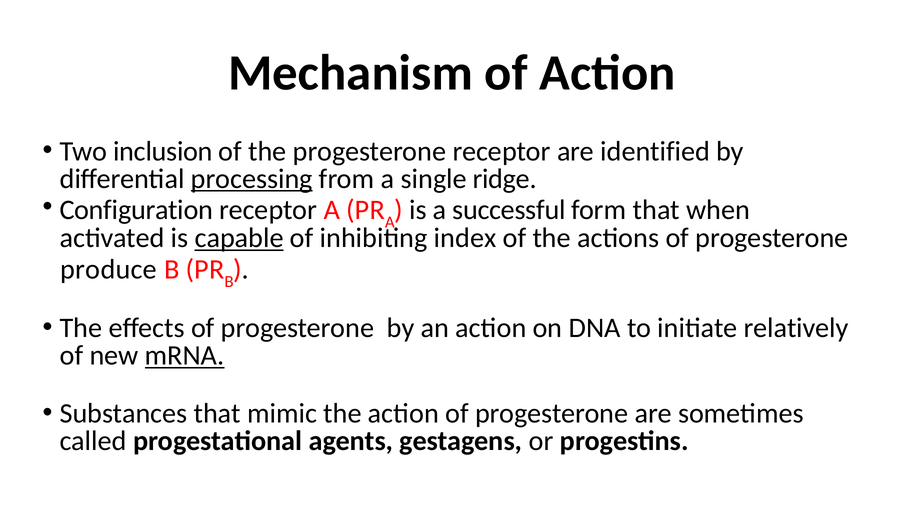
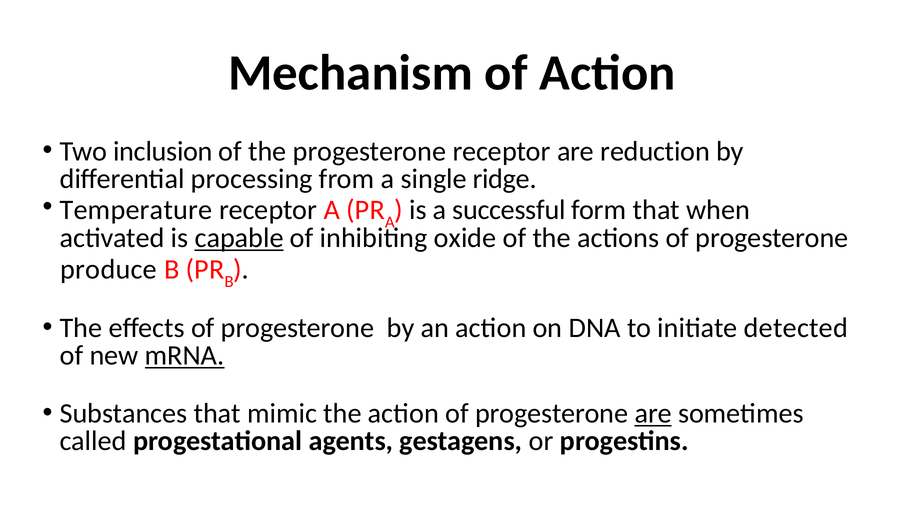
identified: identified -> reduction
processing underline: present -> none
Configuration: Configuration -> Temperature
index: index -> oxide
relatively: relatively -> detected
are at (653, 414) underline: none -> present
